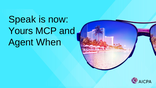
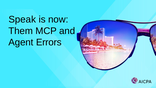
Yours: Yours -> Them
When: When -> Errors
